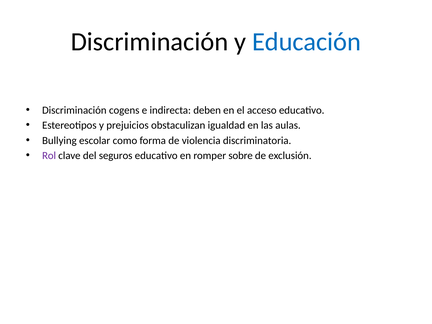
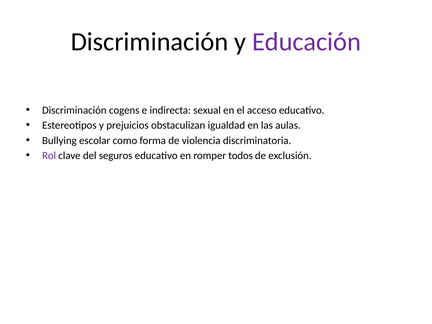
Educación colour: blue -> purple
deben: deben -> sexual
sobre: sobre -> todos
